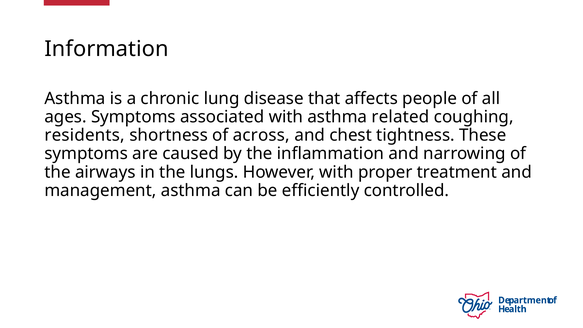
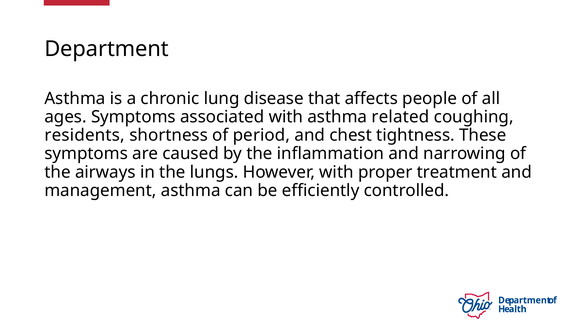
Information at (107, 49): Information -> Department
across: across -> period
